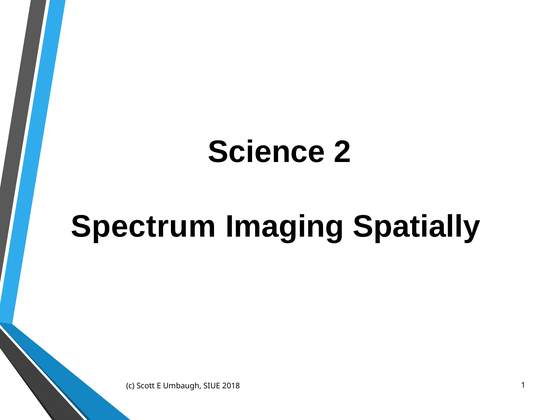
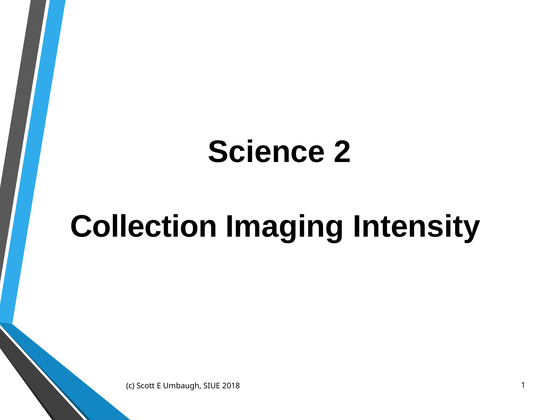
Spectrum: Spectrum -> Collection
Spatially: Spatially -> Intensity
